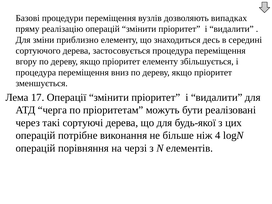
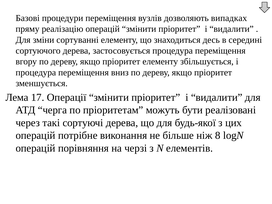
приблизно: приблизно -> сортуванні
4: 4 -> 8
